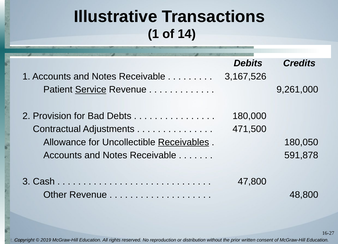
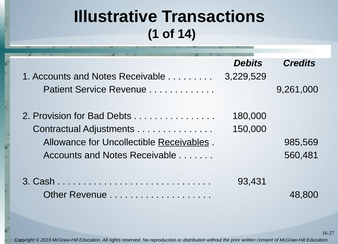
3,167,526: 3,167,526 -> 3,229,529
Service underline: present -> none
471,500: 471,500 -> 150,000
180,050: 180,050 -> 985,569
591,878: 591,878 -> 560,481
47,800: 47,800 -> 93,431
